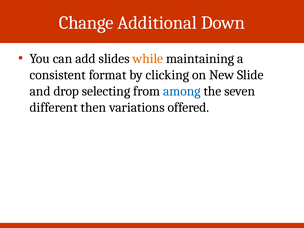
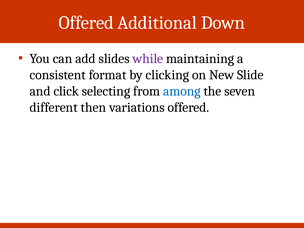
Change at (86, 23): Change -> Offered
while colour: orange -> purple
drop: drop -> click
